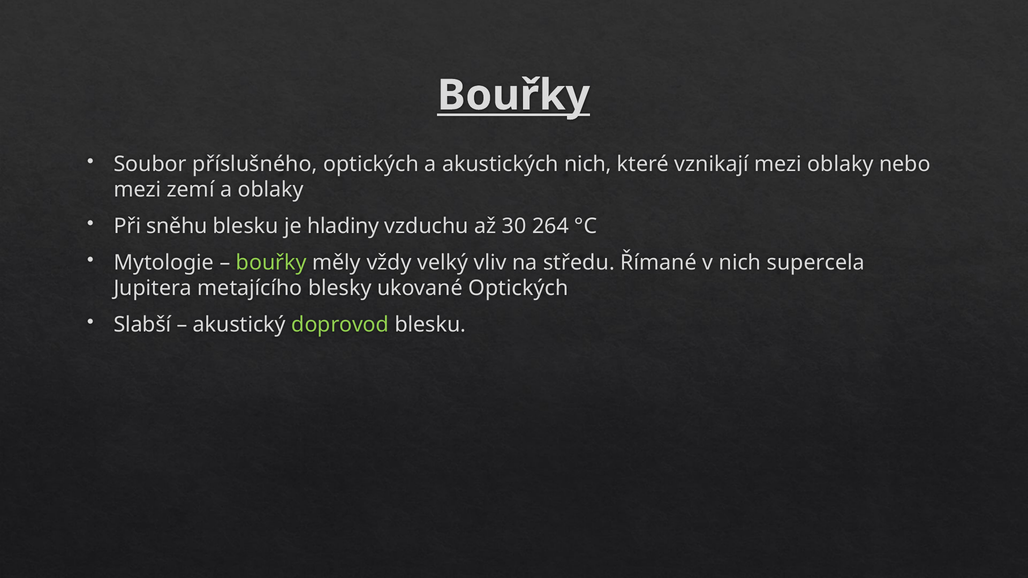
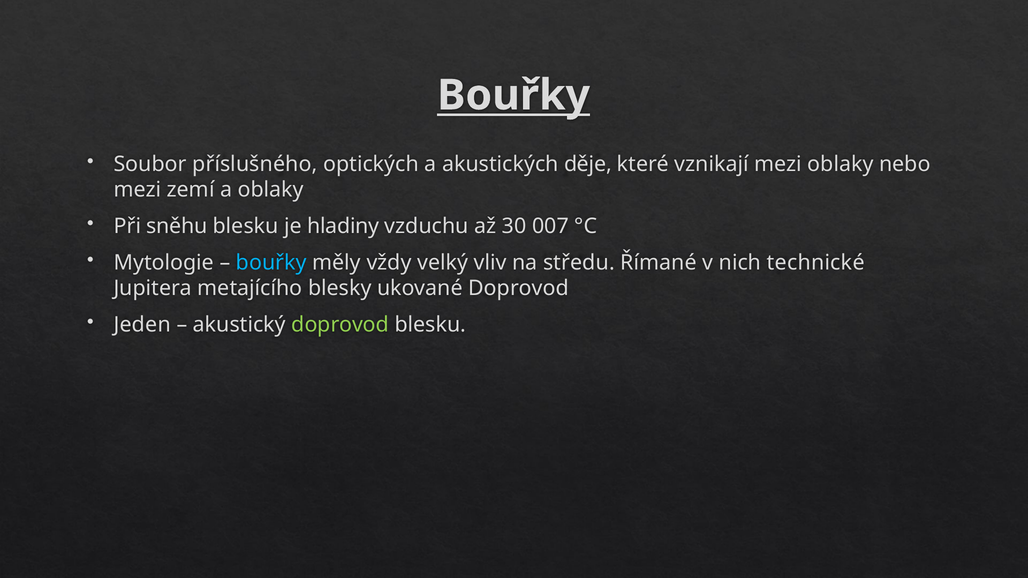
akustických nich: nich -> děje
264: 264 -> 007
bouřky at (271, 263) colour: light green -> light blue
supercela: supercela -> technické
ukované Optických: Optických -> Doprovod
Slabší: Slabší -> Jeden
